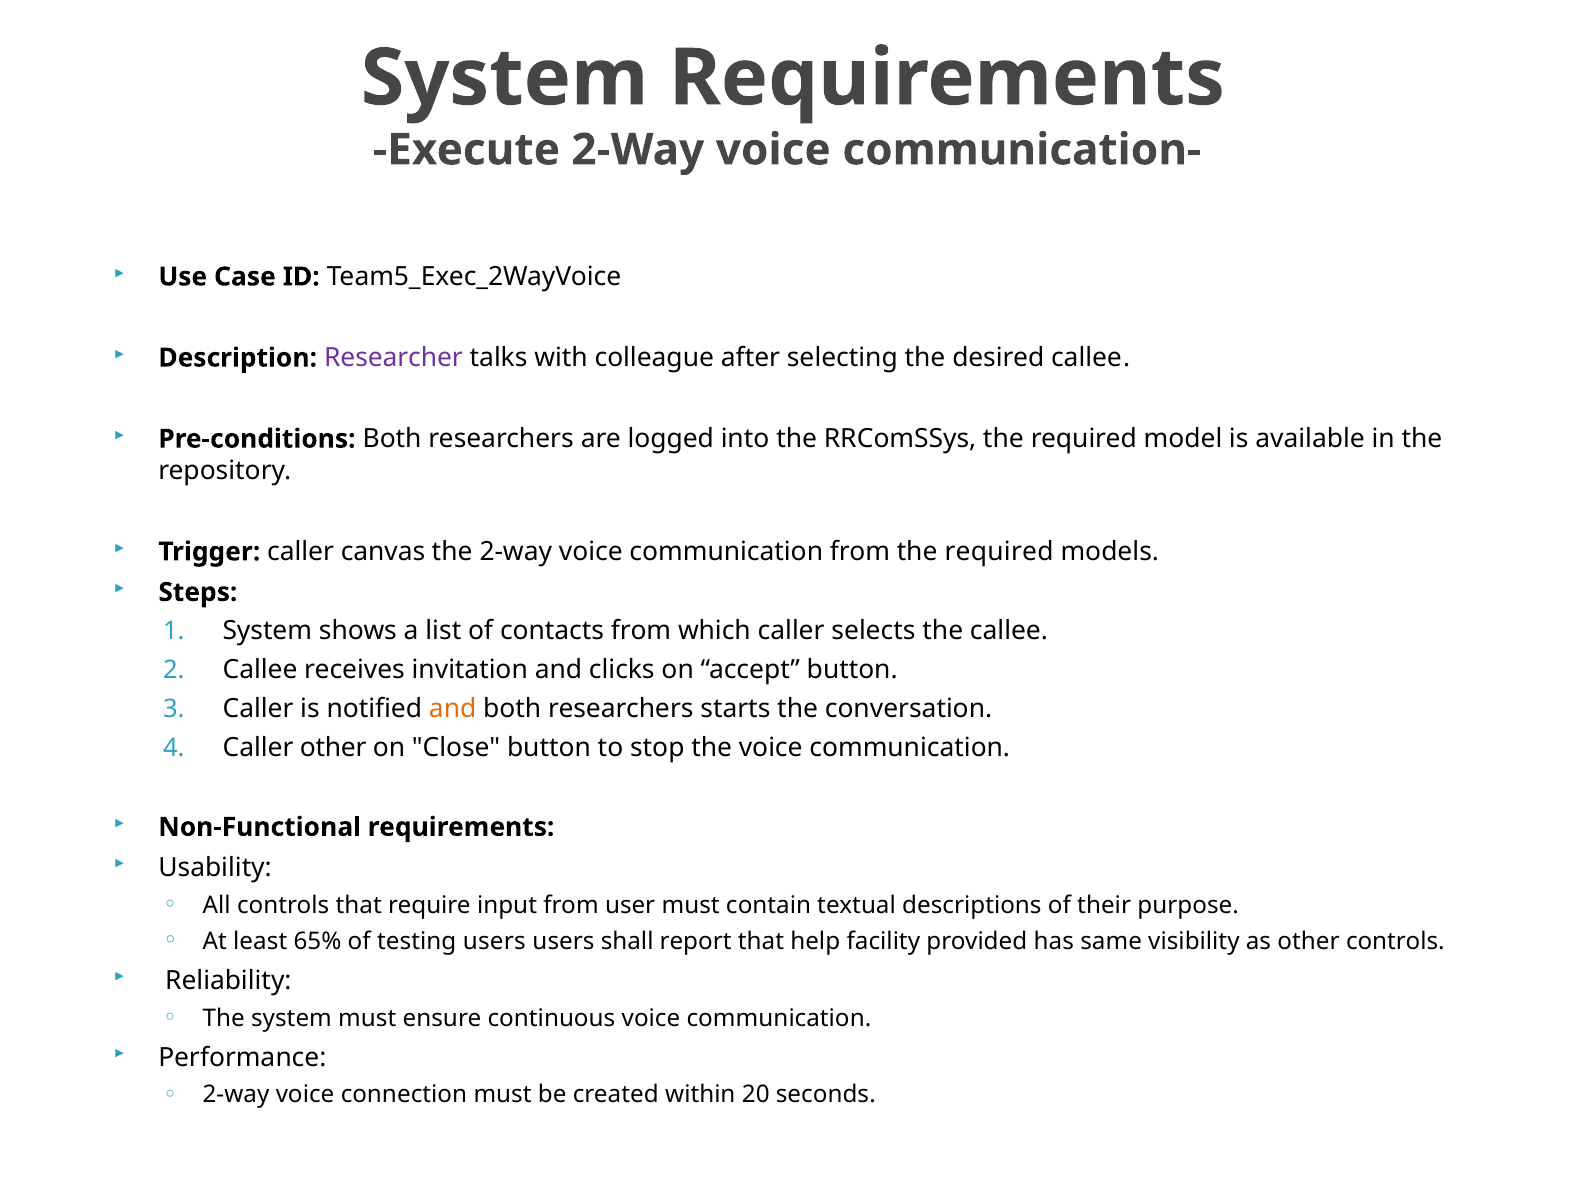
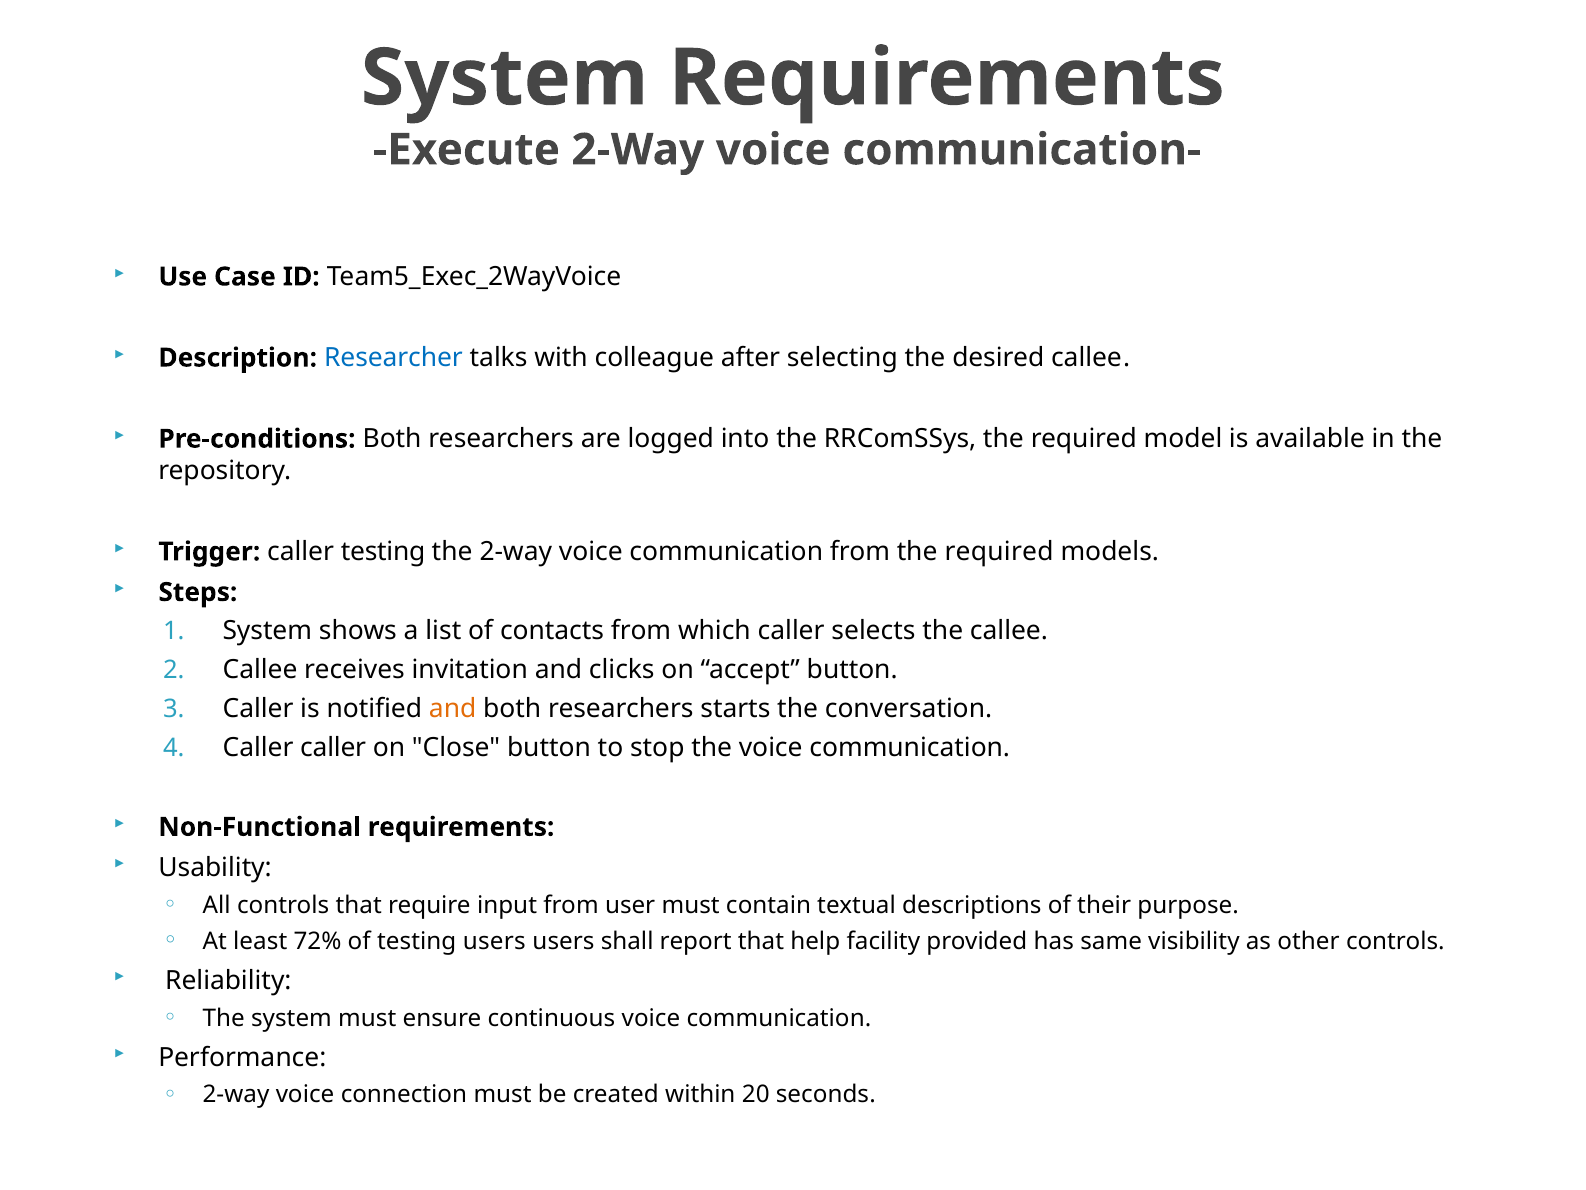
Researcher colour: purple -> blue
caller canvas: canvas -> testing
Caller other: other -> caller
65%: 65% -> 72%
